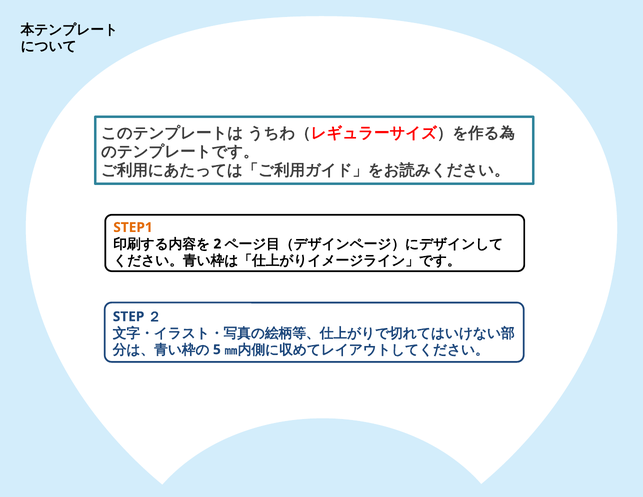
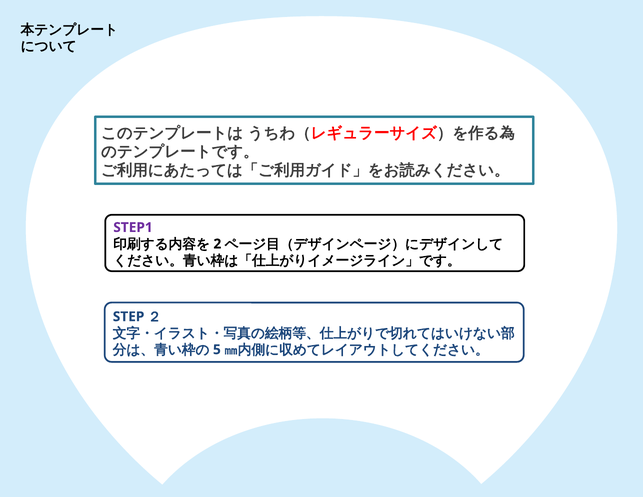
STEP1 colour: orange -> purple
